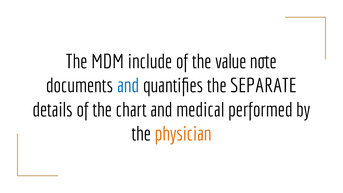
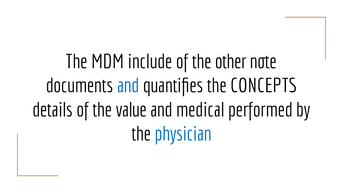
value: value -> other
SEPARATE: SEPARATE -> CONCEPTS
chart: chart -> value
physician colour: orange -> blue
